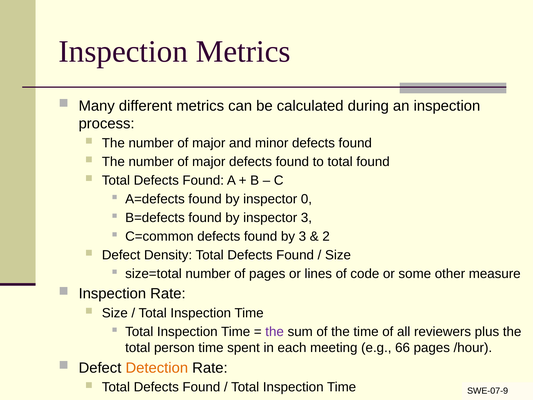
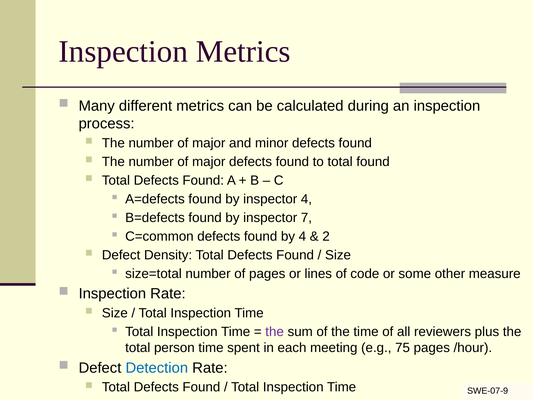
inspector 0: 0 -> 4
inspector 3: 3 -> 7
by 3: 3 -> 4
66: 66 -> 75
Detection colour: orange -> blue
